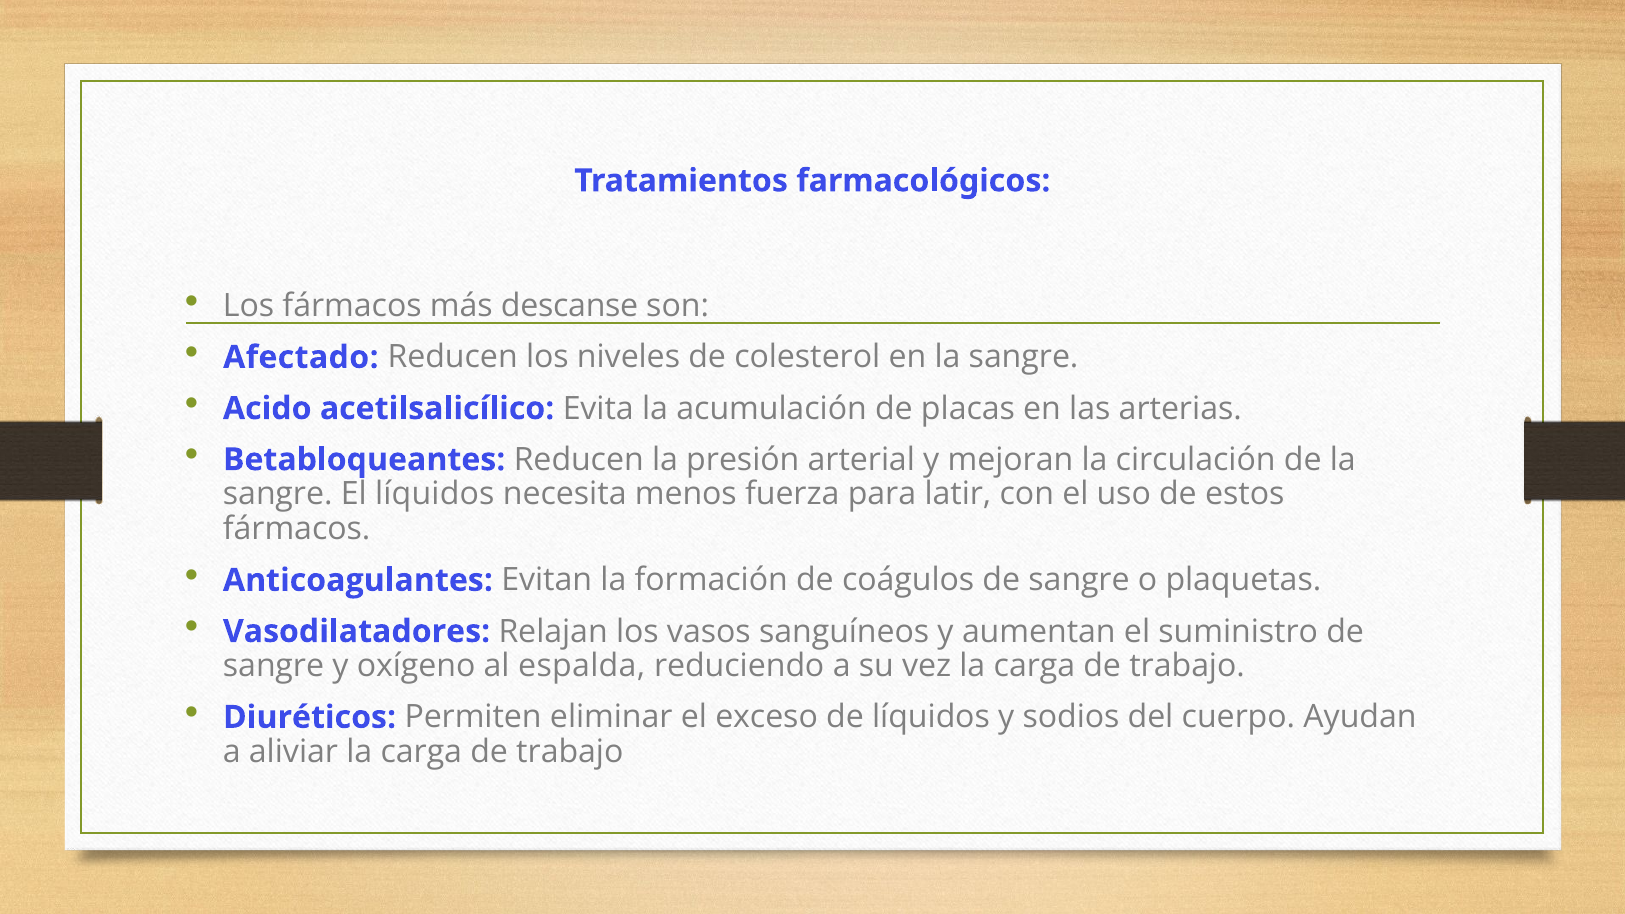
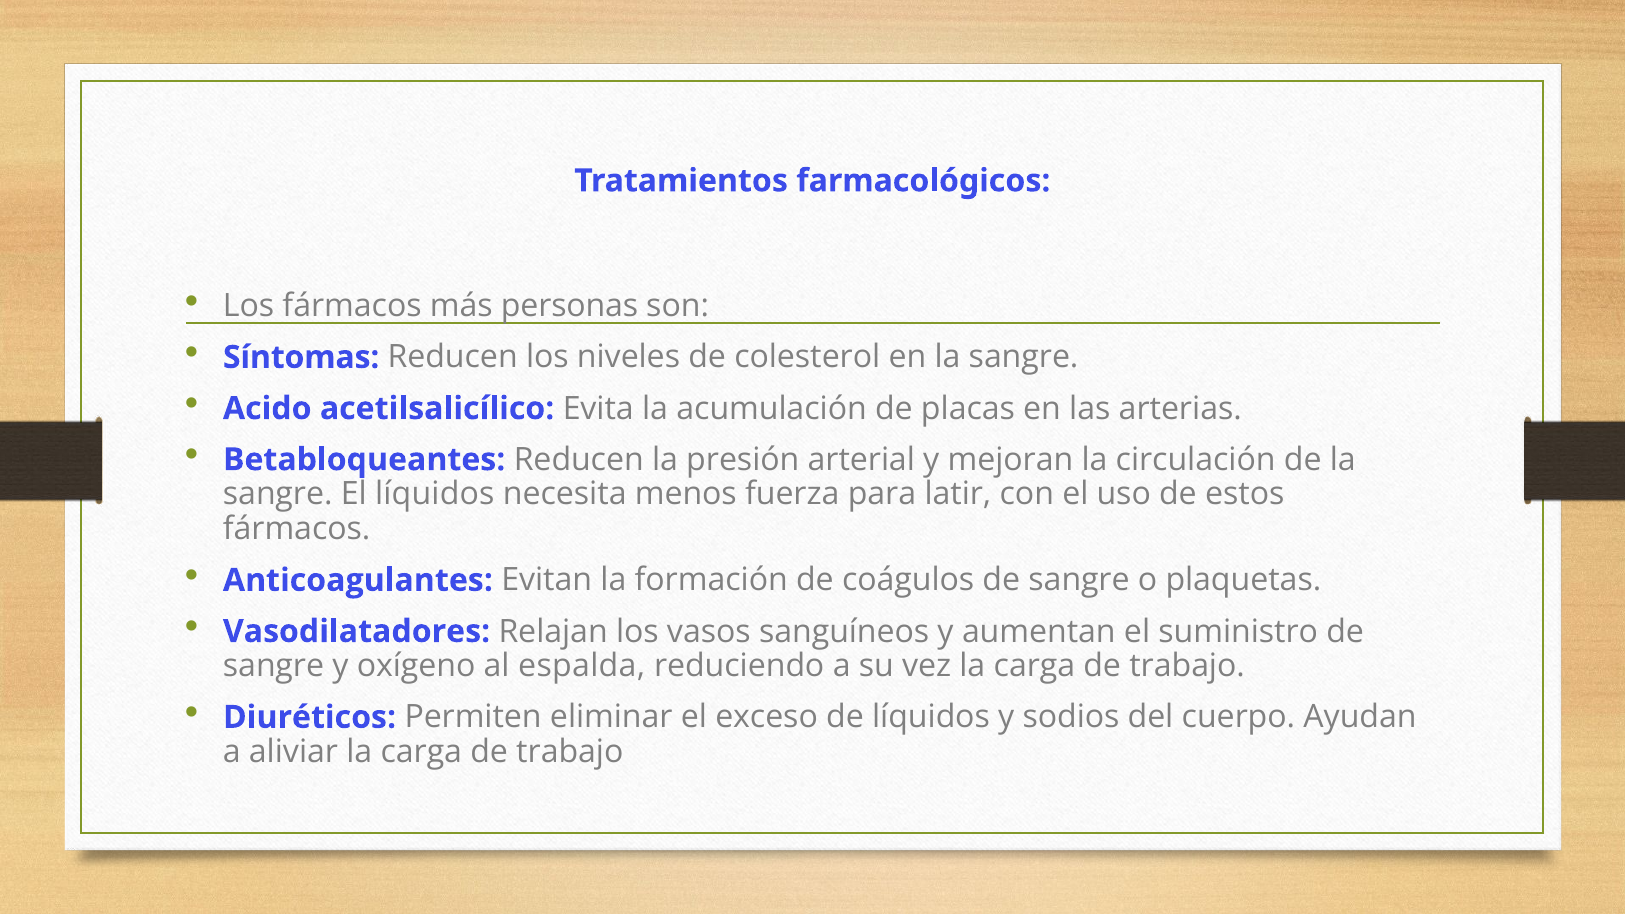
descanse: descanse -> personas
Afectado: Afectado -> Síntomas
